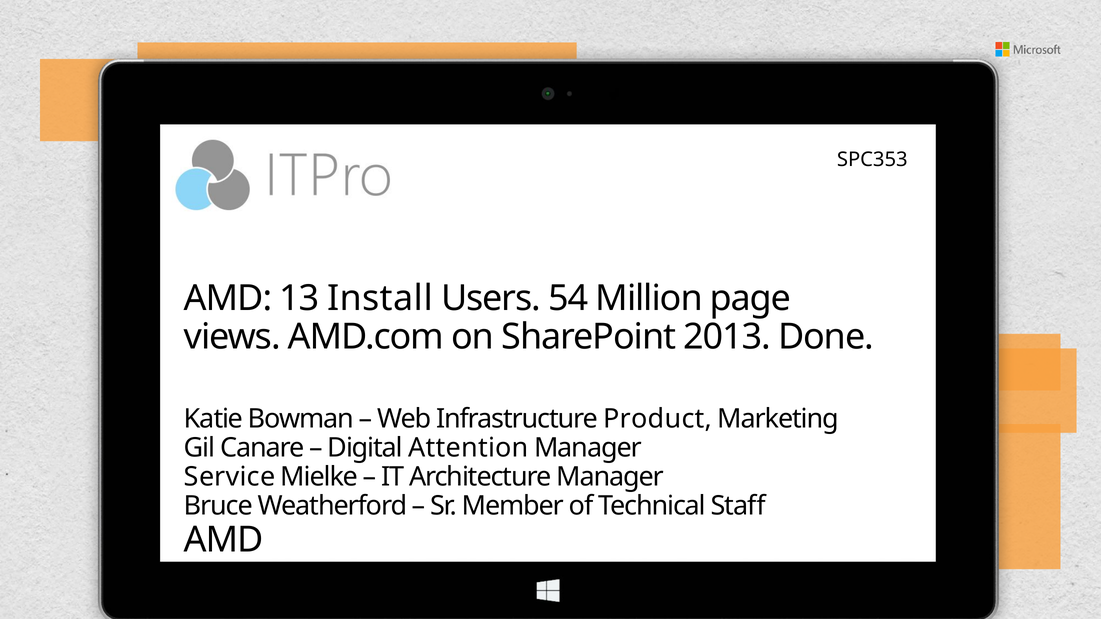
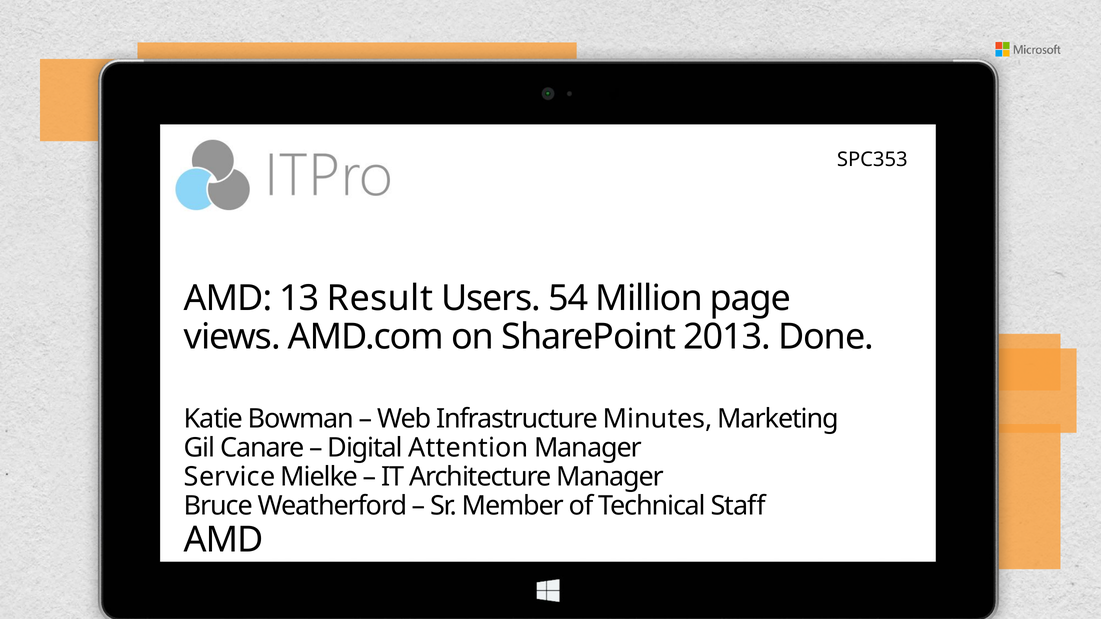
Install: Install -> Result
Product: Product -> Minutes
